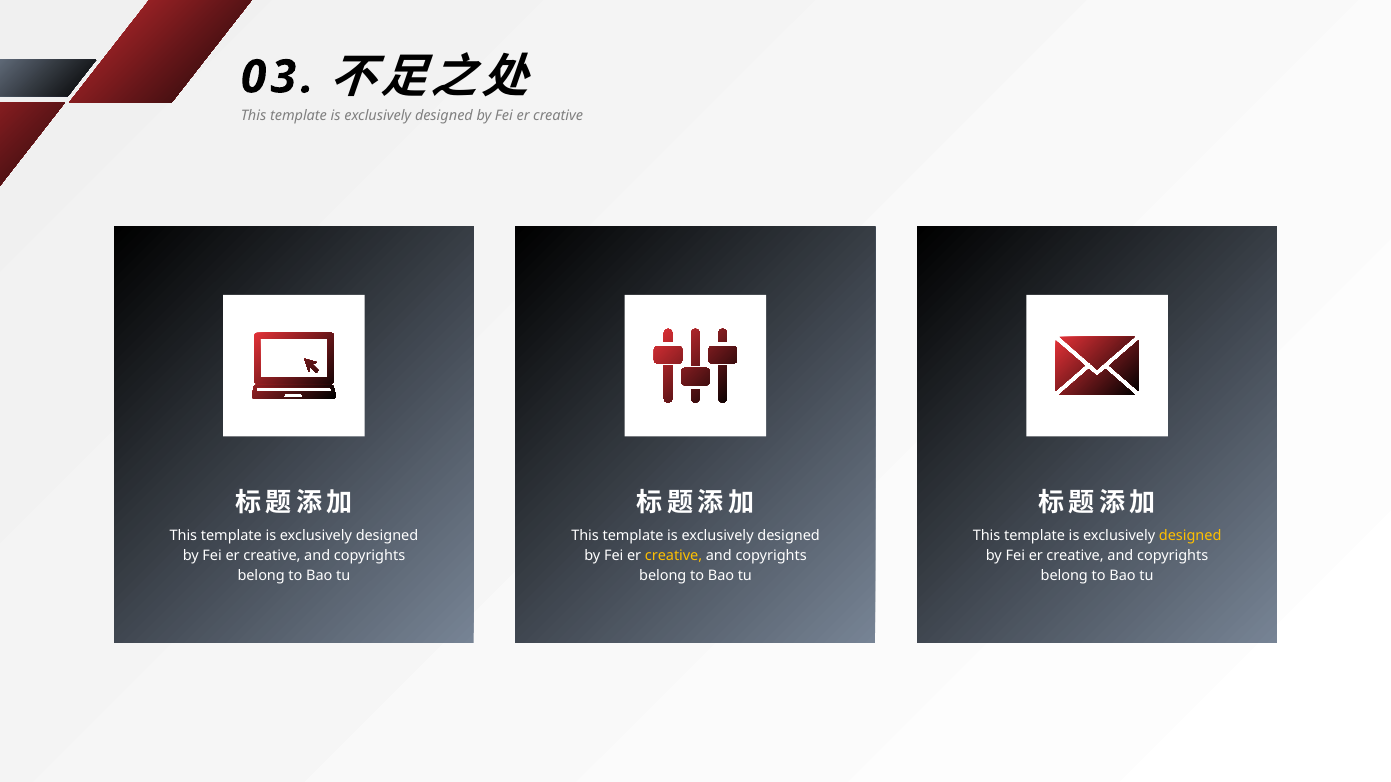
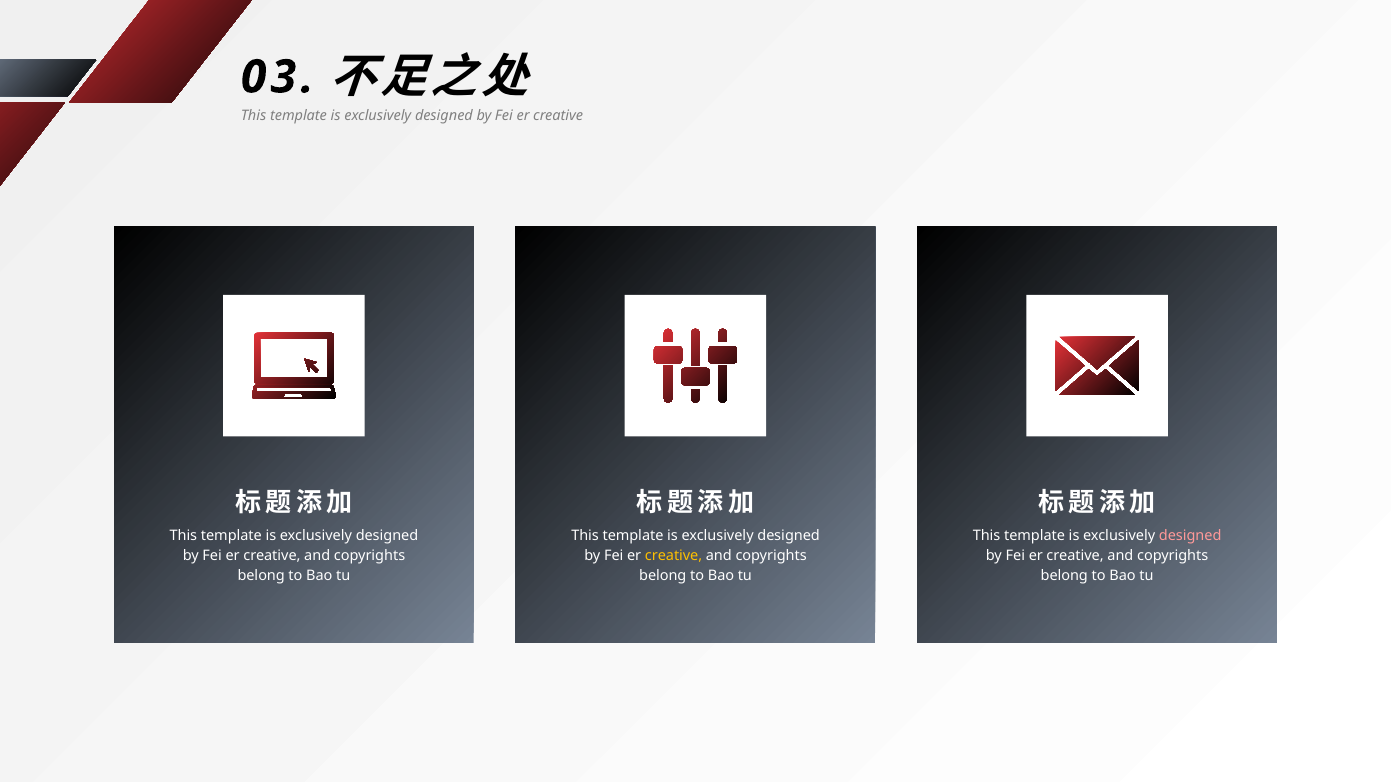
designed at (1190, 537) colour: yellow -> pink
